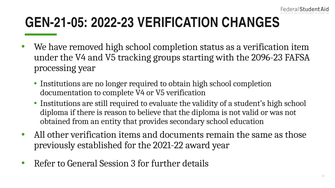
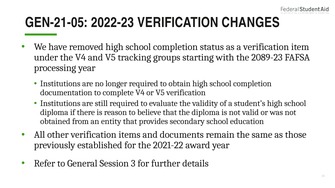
2096-23: 2096-23 -> 2089-23
